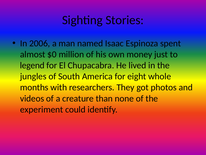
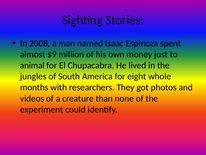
2006: 2006 -> 2008
$0: $0 -> $9
legend: legend -> animal
